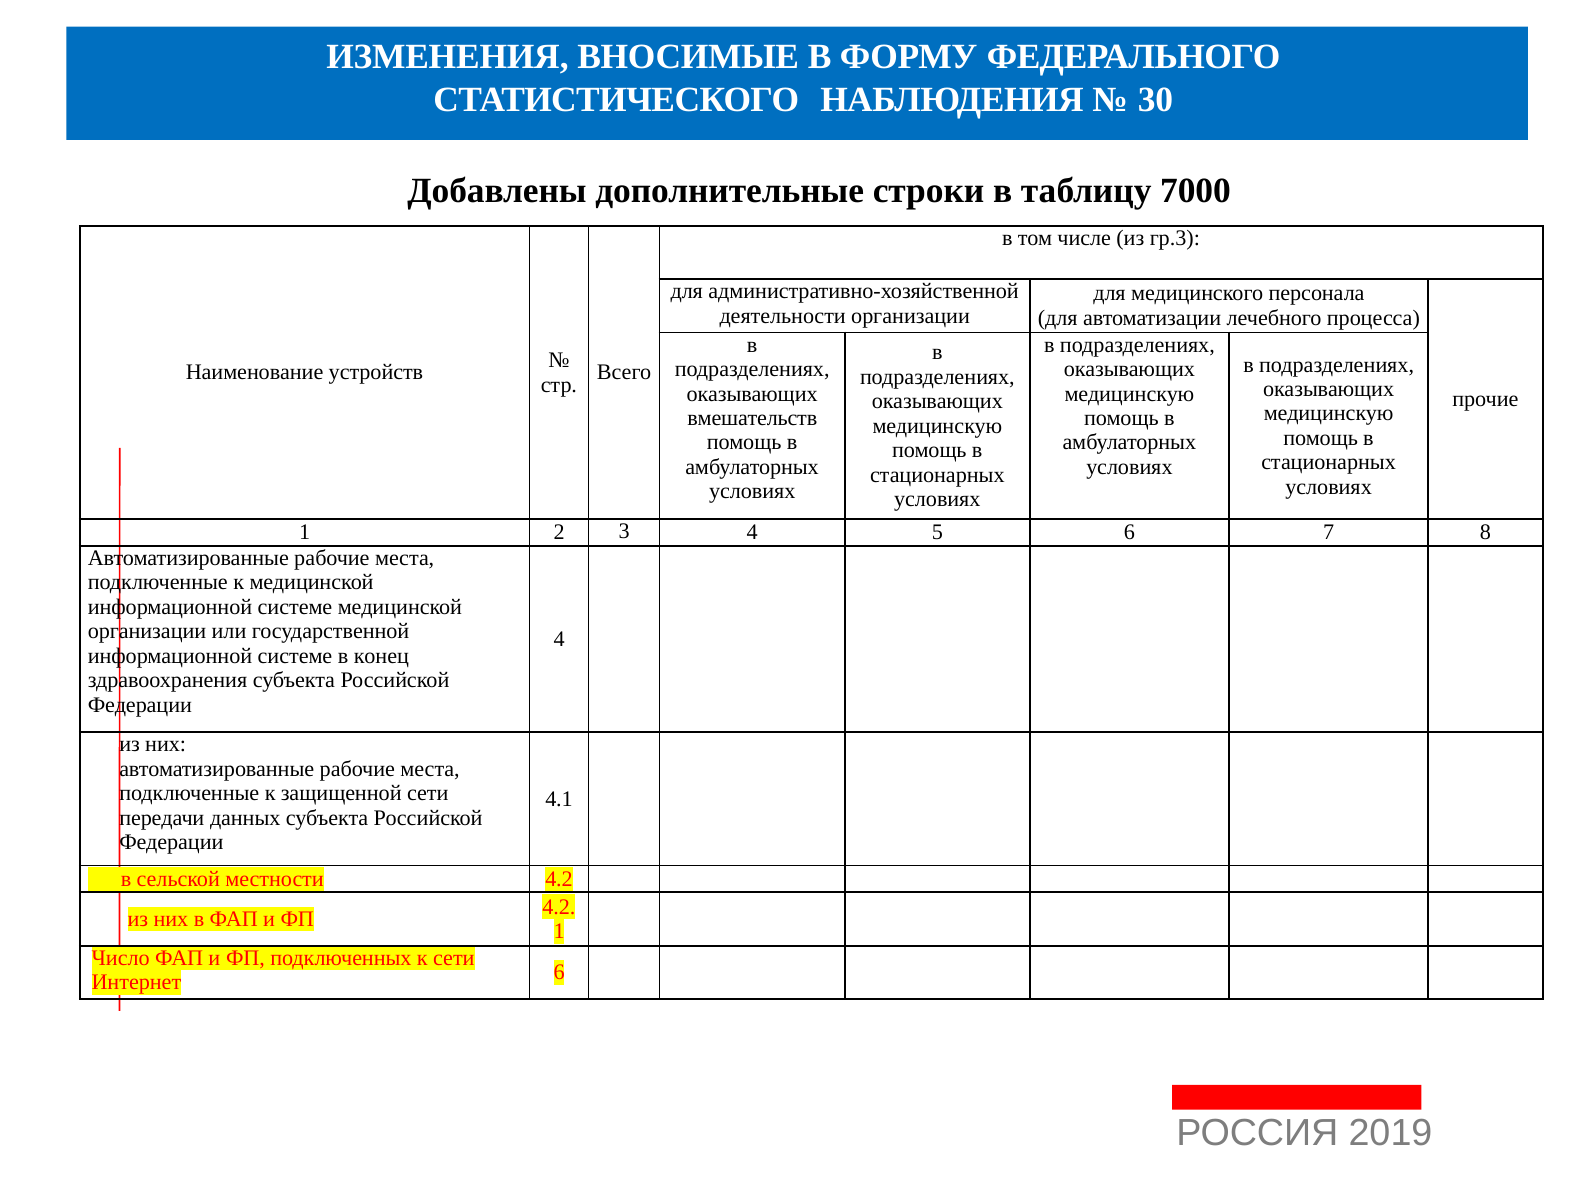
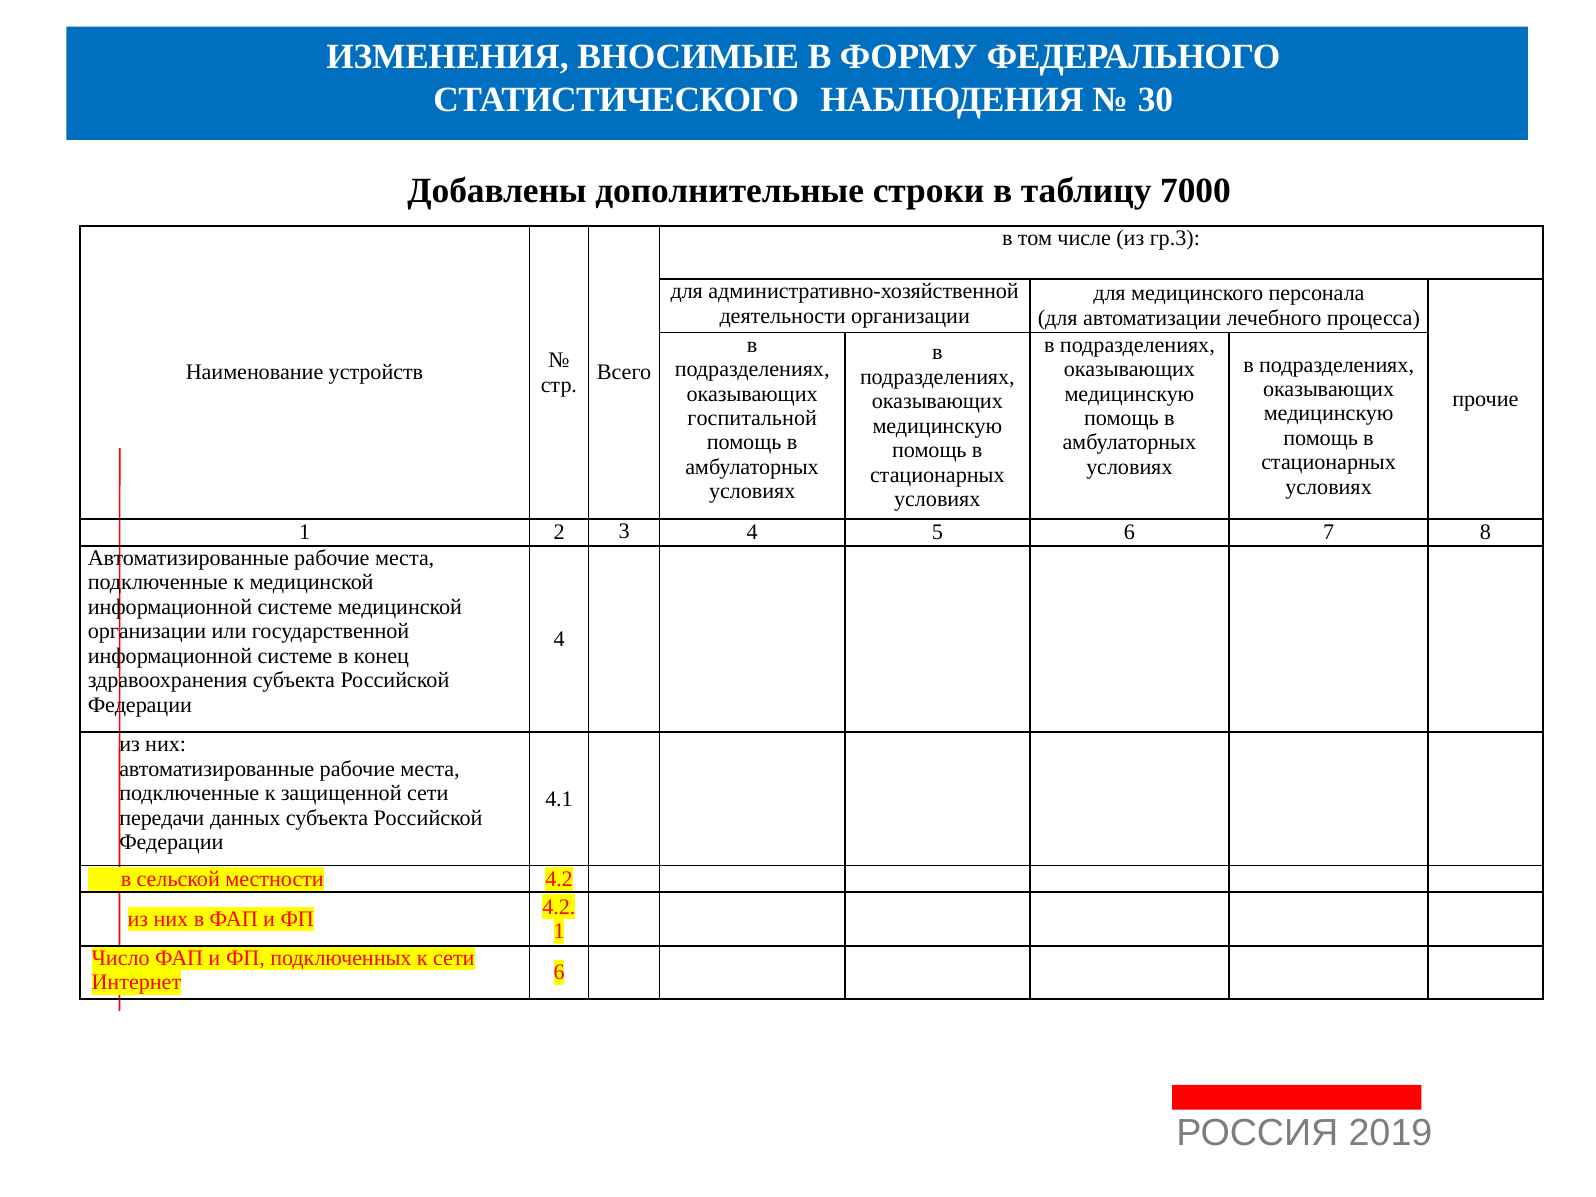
вмешательств: вмешательств -> госпитальной
